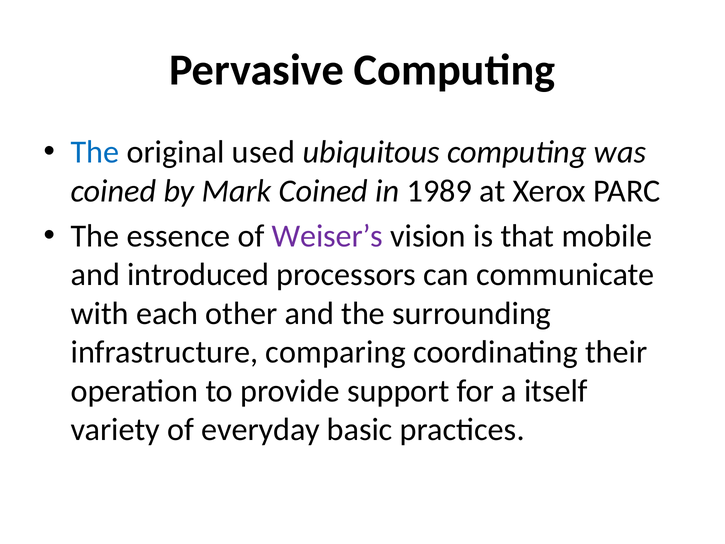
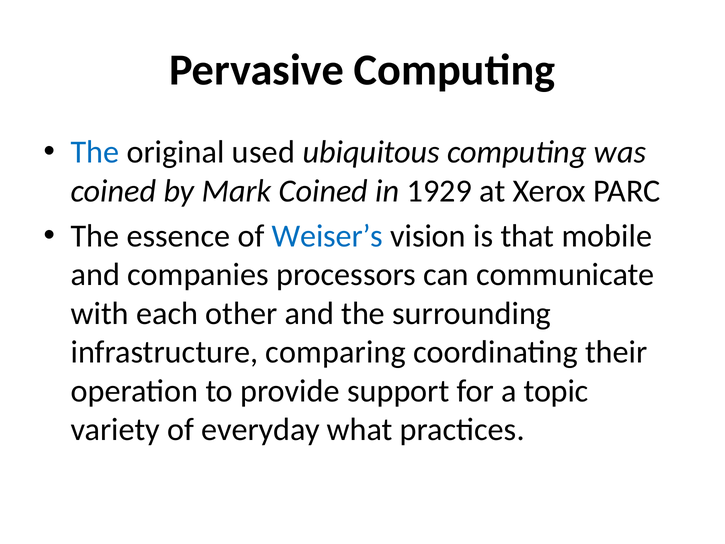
1989: 1989 -> 1929
Weiser’s colour: purple -> blue
introduced: introduced -> companies
itself: itself -> topic
basic: basic -> what
